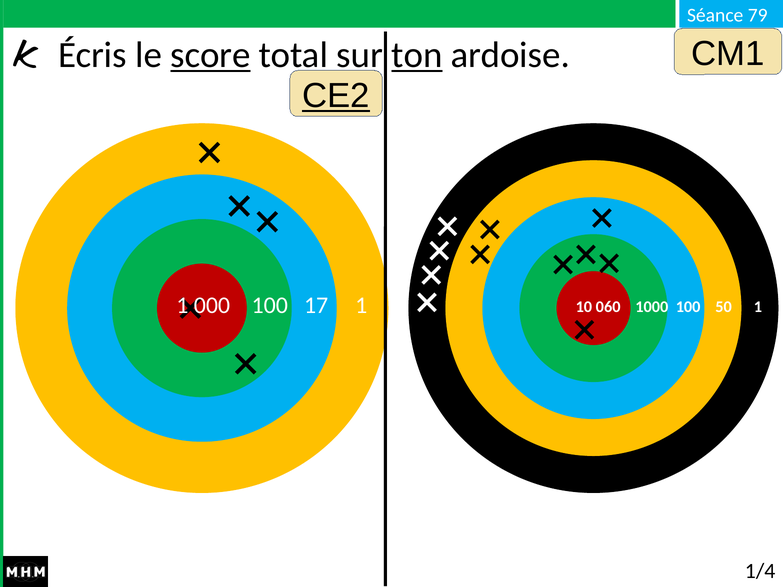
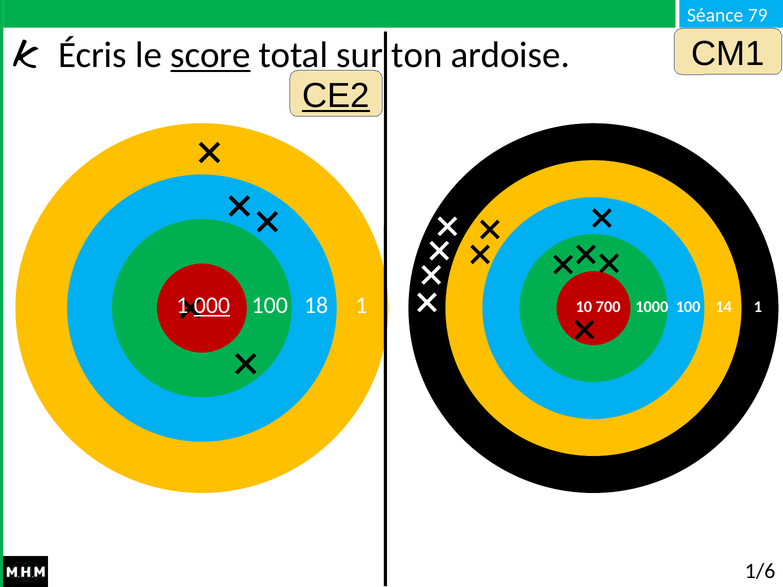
ton underline: present -> none
000 underline: none -> present
17: 17 -> 18
060: 060 -> 700
50: 50 -> 14
1/4: 1/4 -> 1/6
